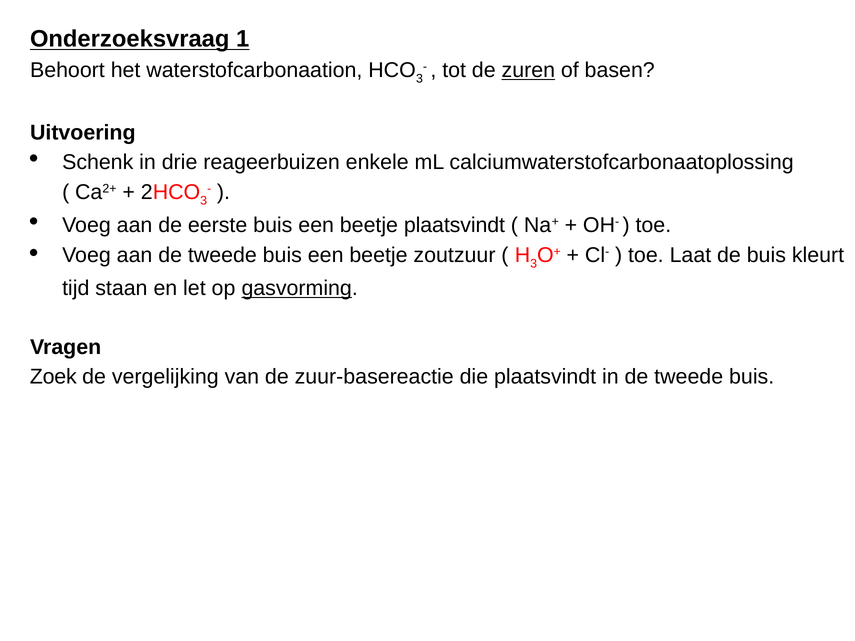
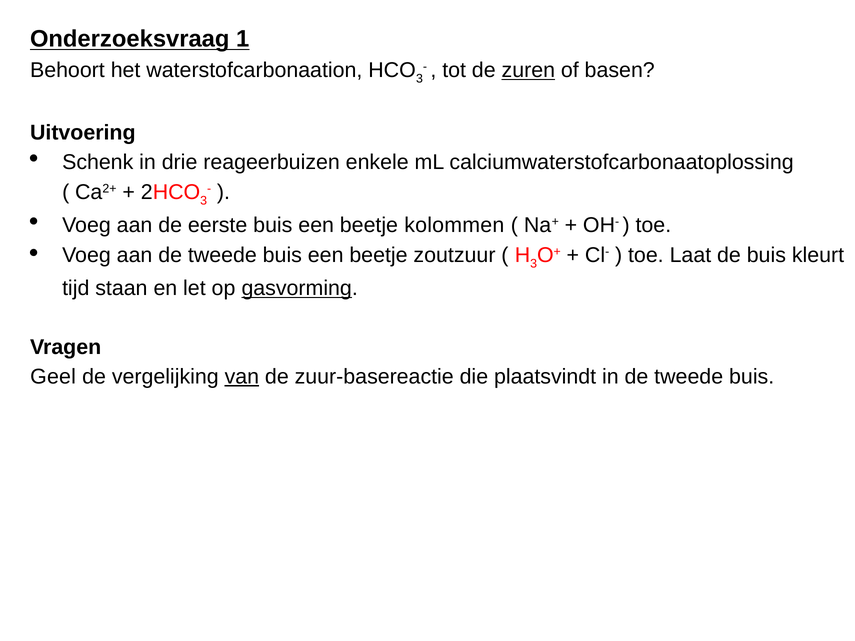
beetje plaatsvindt: plaatsvindt -> kolommen
Zoek: Zoek -> Geel
van underline: none -> present
